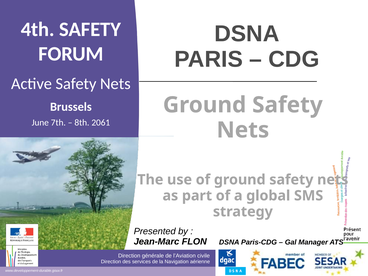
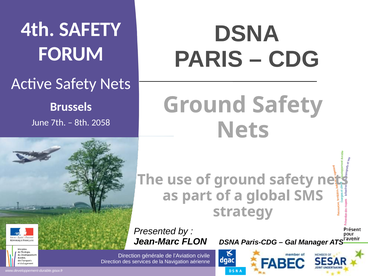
2061: 2061 -> 2058
